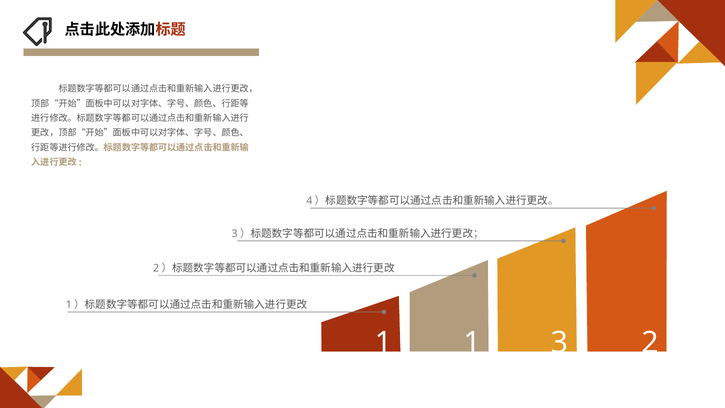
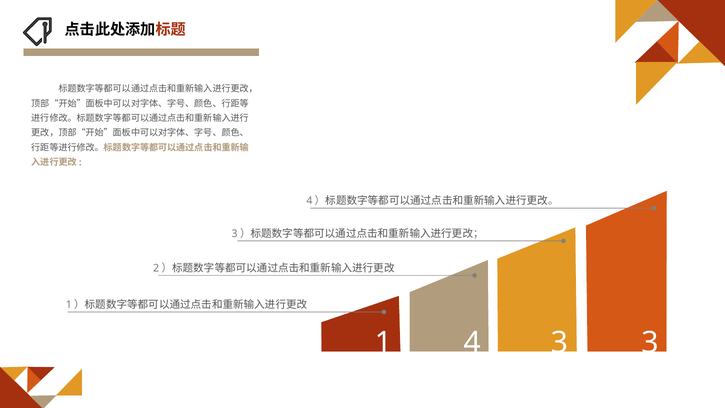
1 1: 1 -> 4
3 2: 2 -> 3
